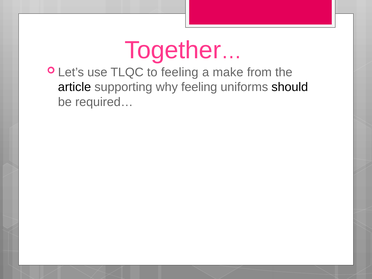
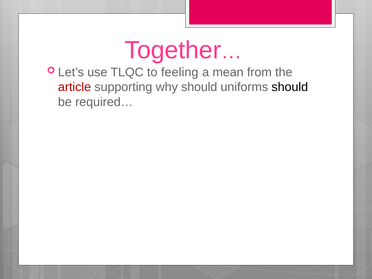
make: make -> mean
article colour: black -> red
why feeling: feeling -> should
